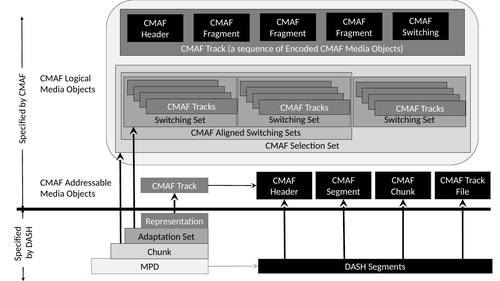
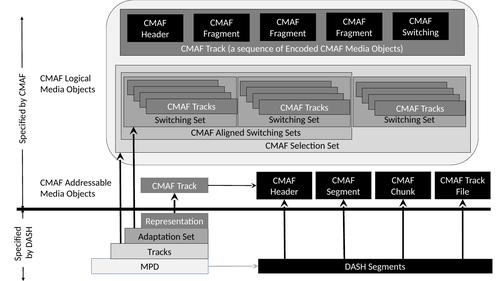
Chunk at (159, 252): Chunk -> Tracks
